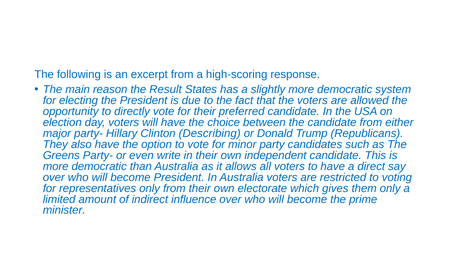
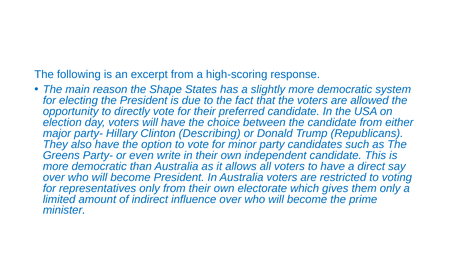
Result: Result -> Shape
